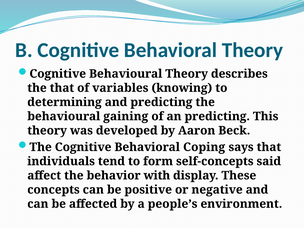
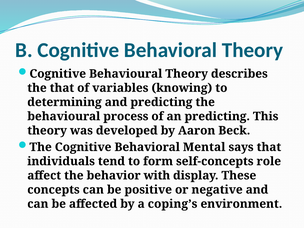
gaining: gaining -> process
Coping: Coping -> Mental
said: said -> role
people’s: people’s -> coping’s
